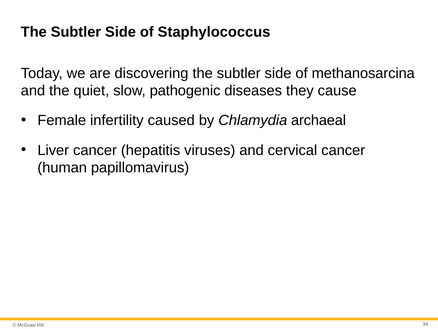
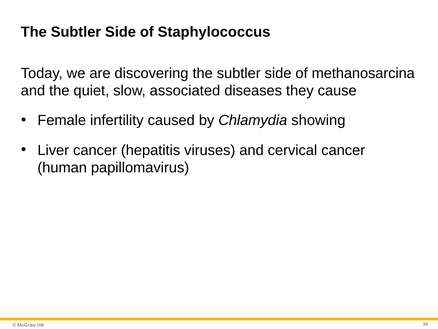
pathogenic: pathogenic -> associated
archaeal: archaeal -> showing
